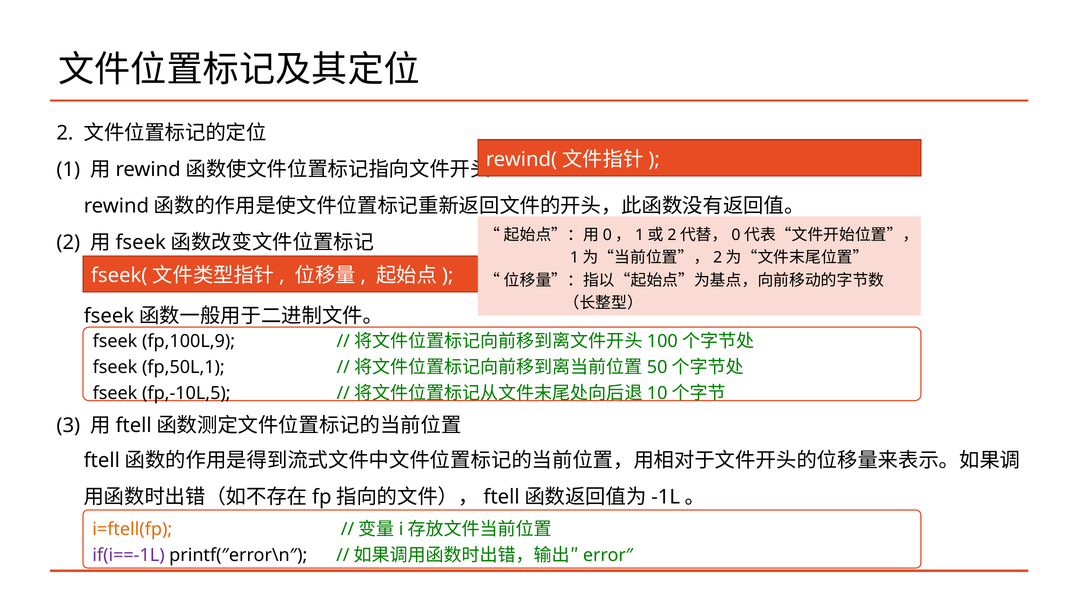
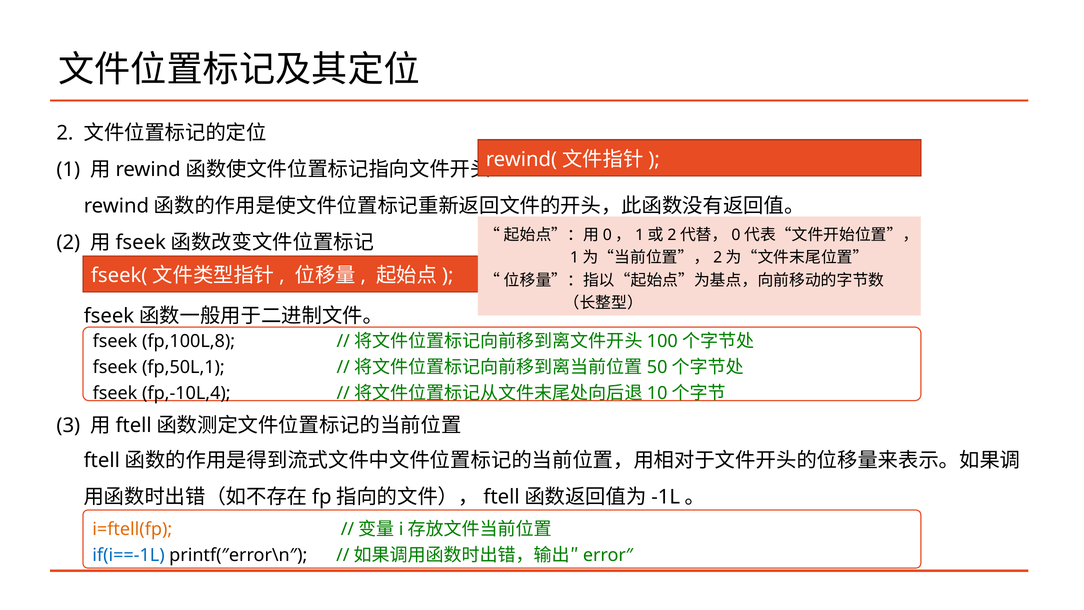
fp,100L,9: fp,100L,9 -> fp,100L,8
fp,-10L,5: fp,-10L,5 -> fp,-10L,4
if(i==-1L colour: purple -> blue
